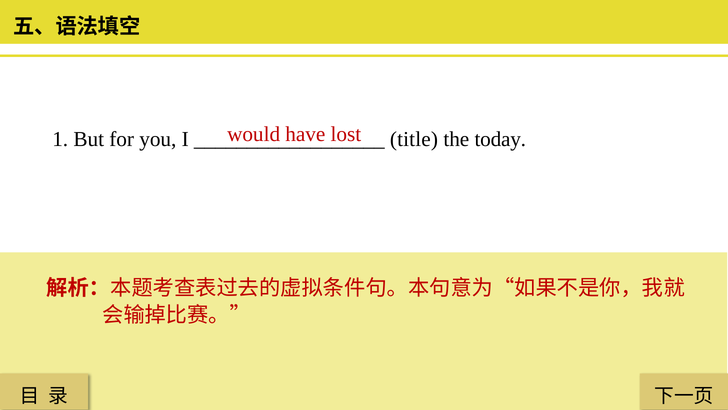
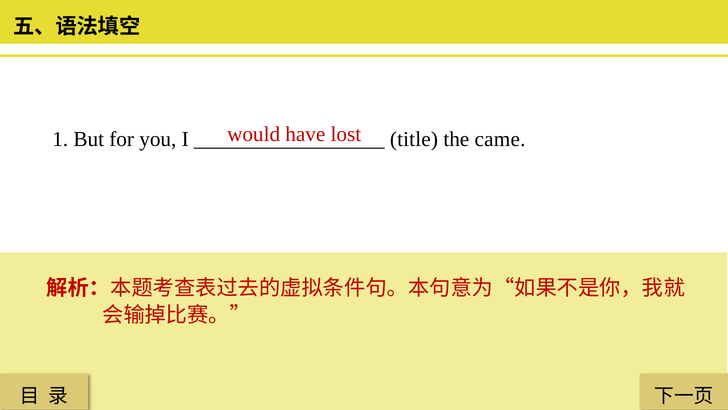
today: today -> came
